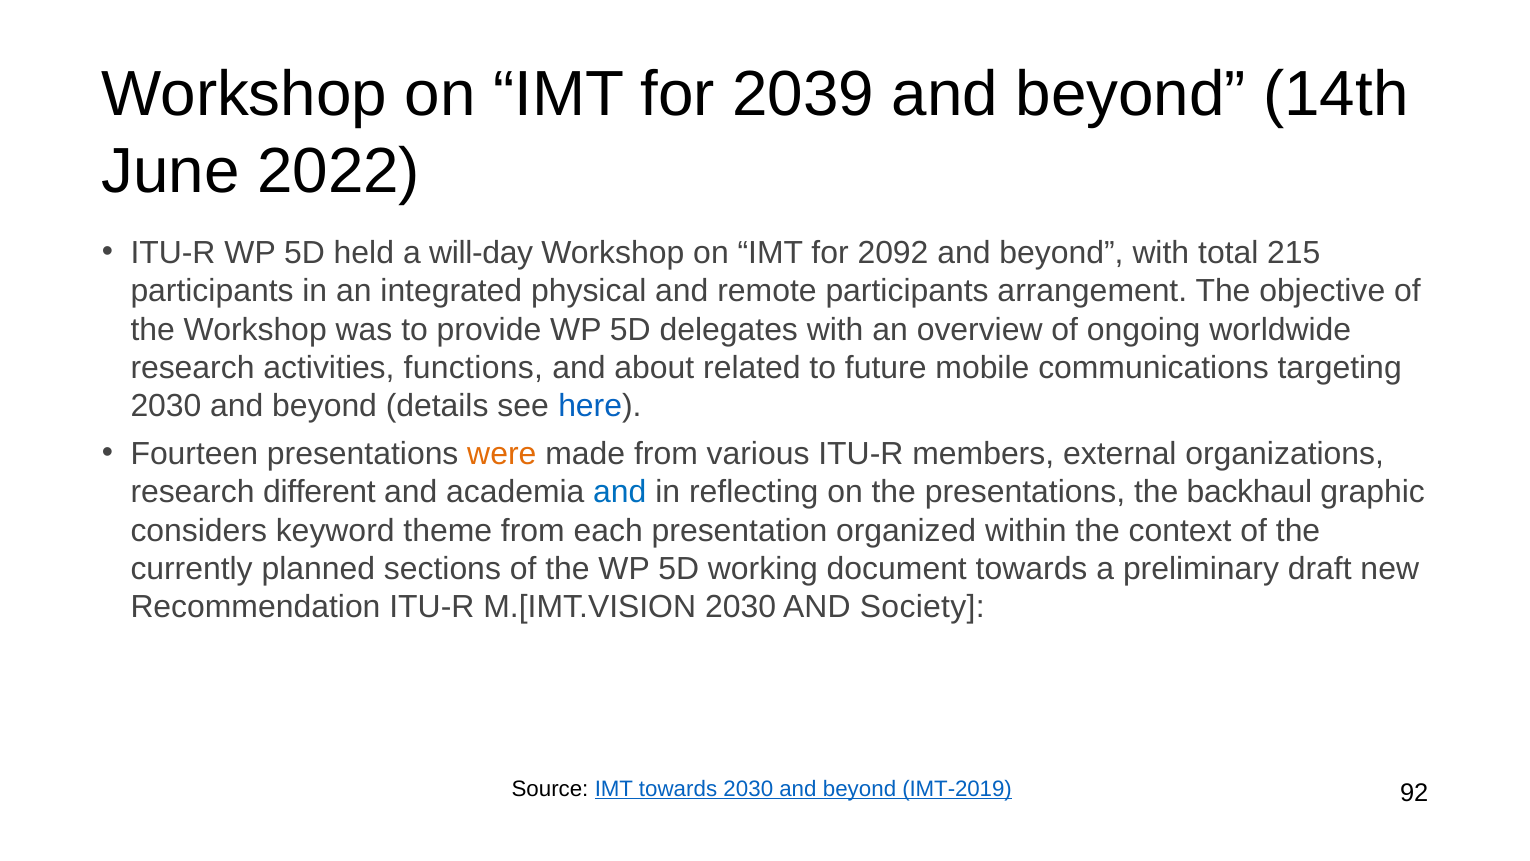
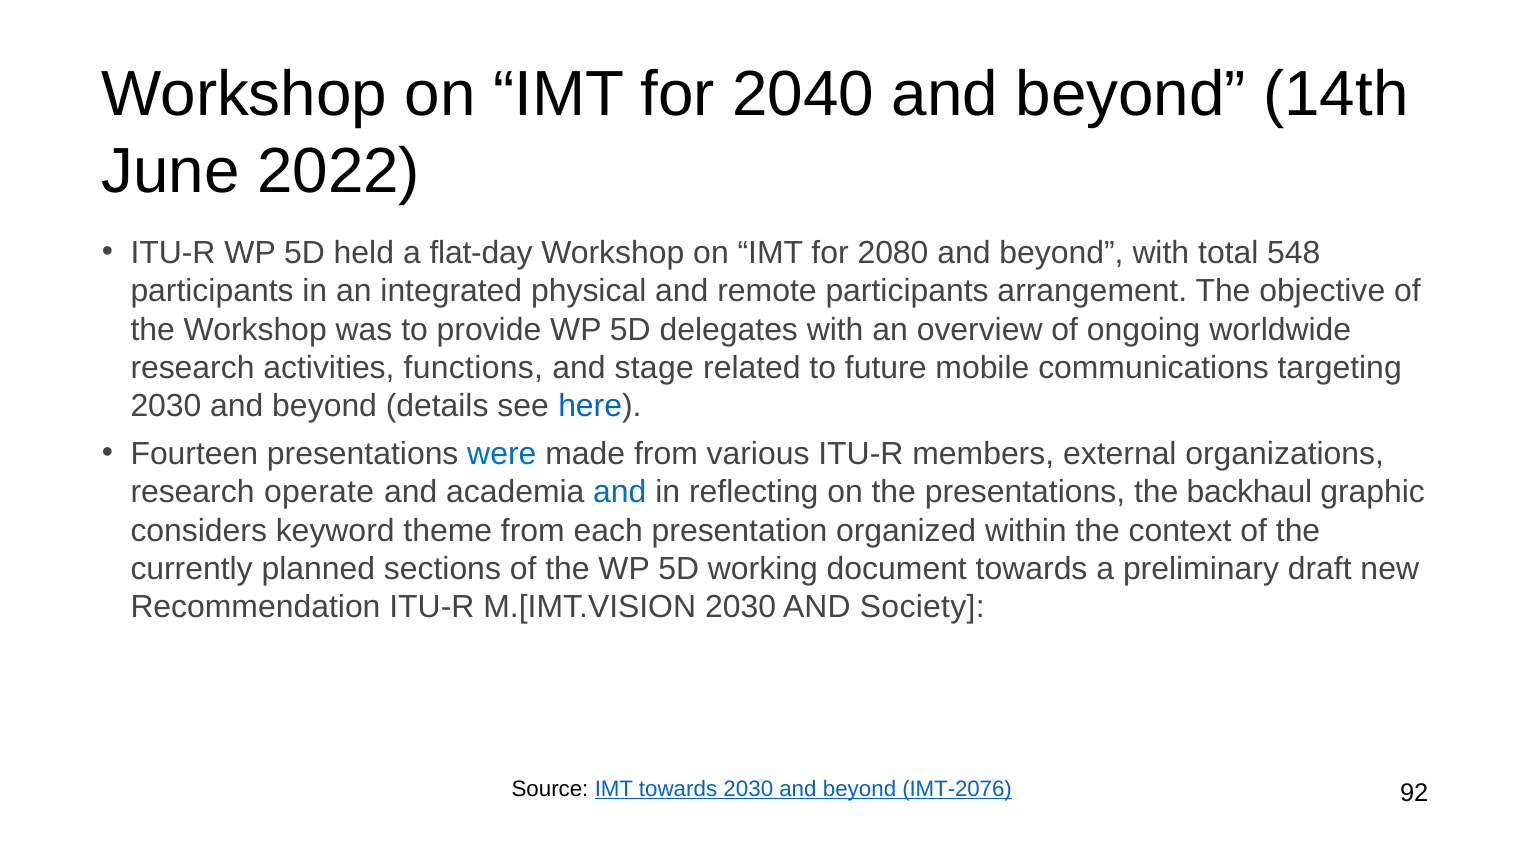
2039: 2039 -> 2040
will-day: will-day -> flat-day
2092: 2092 -> 2080
215: 215 -> 548
about: about -> stage
were colour: orange -> blue
different: different -> operate
IMT-2019: IMT-2019 -> IMT-2076
